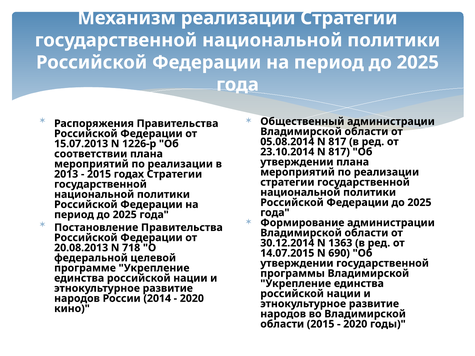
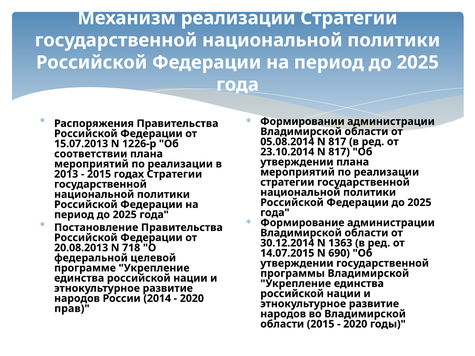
Общественный: Общественный -> Формировании
кино: кино -> прав
